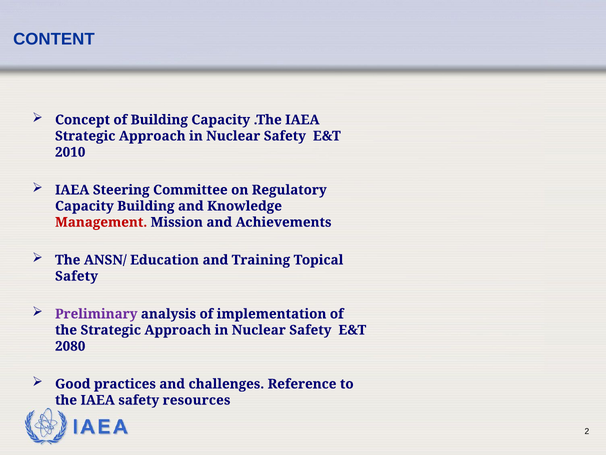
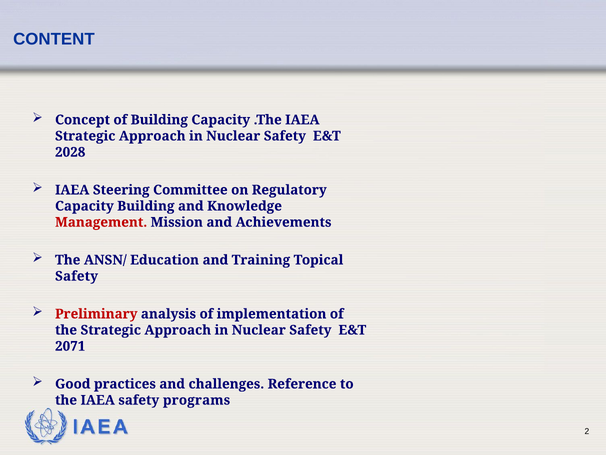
2010: 2010 -> 2028
Preliminary colour: purple -> red
2080: 2080 -> 2071
resources: resources -> programs
